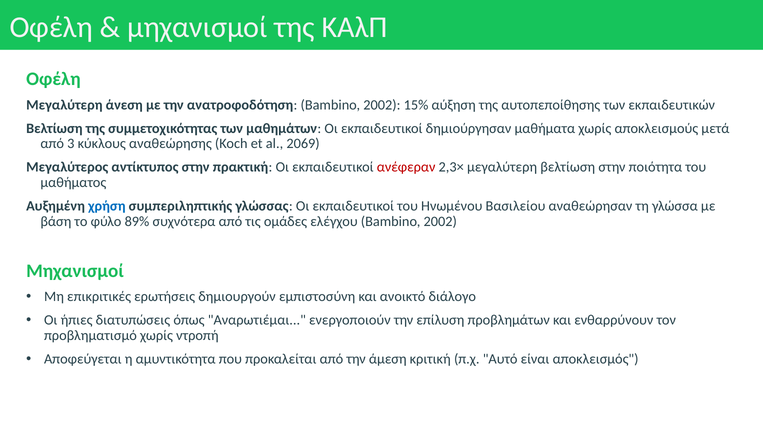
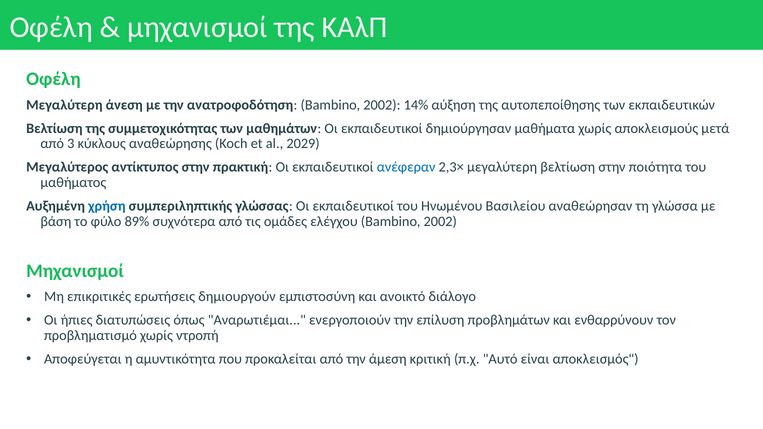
15%: 15% -> 14%
2069: 2069 -> 2029
ανέφεραν colour: red -> blue
